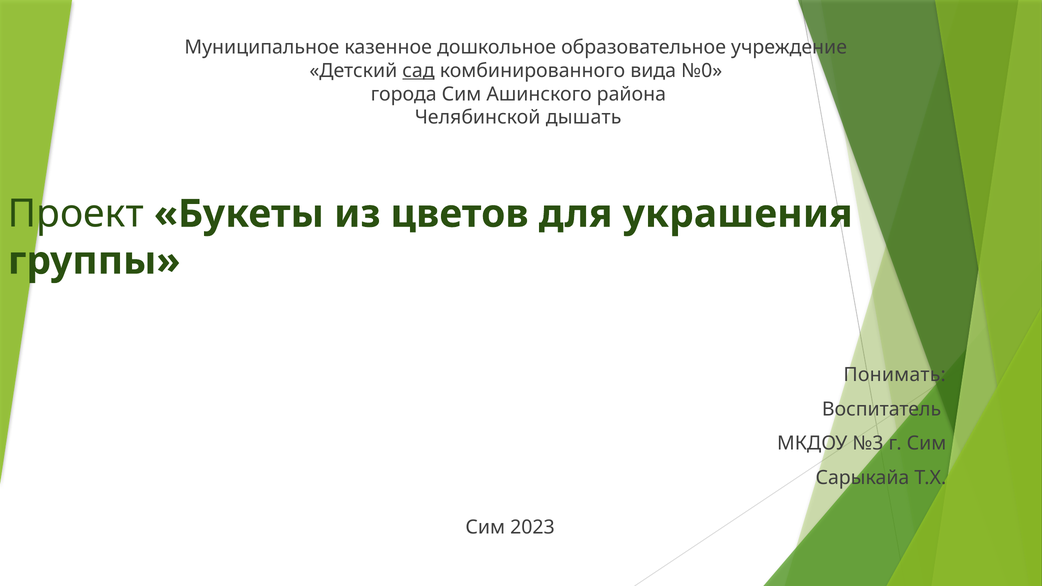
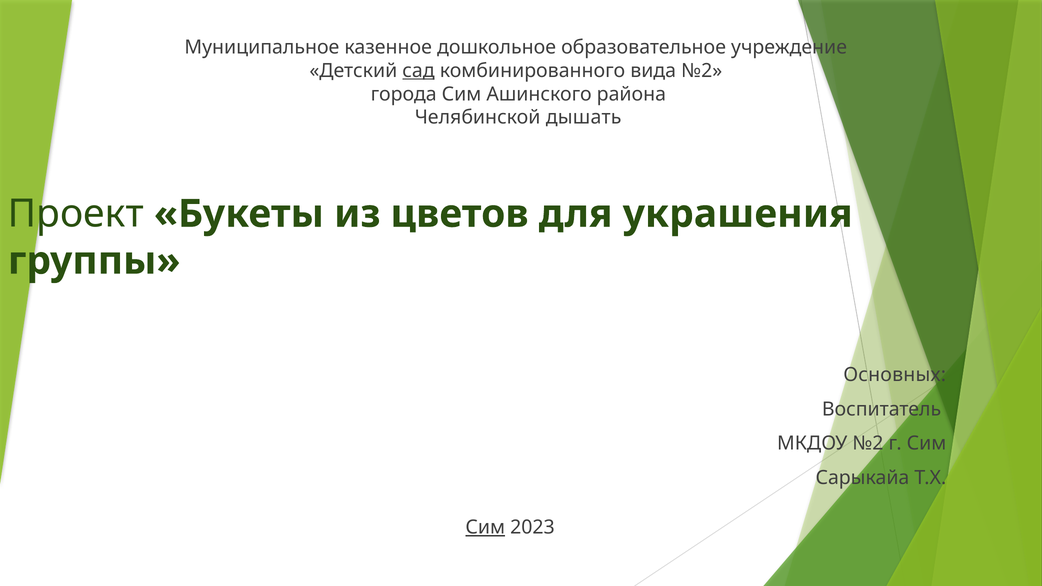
вида №0: №0 -> №2
Понимать: Понимать -> Основных
МКДОУ №3: №3 -> №2
Сим at (485, 527) underline: none -> present
